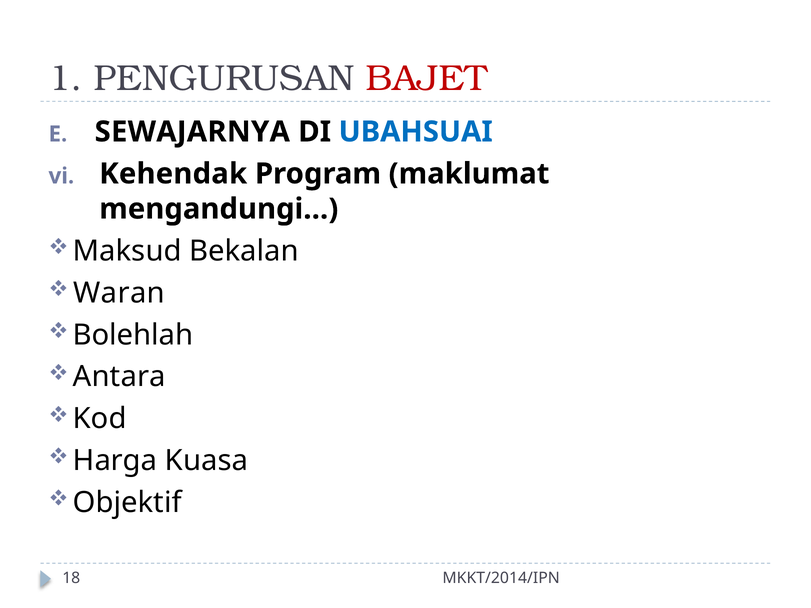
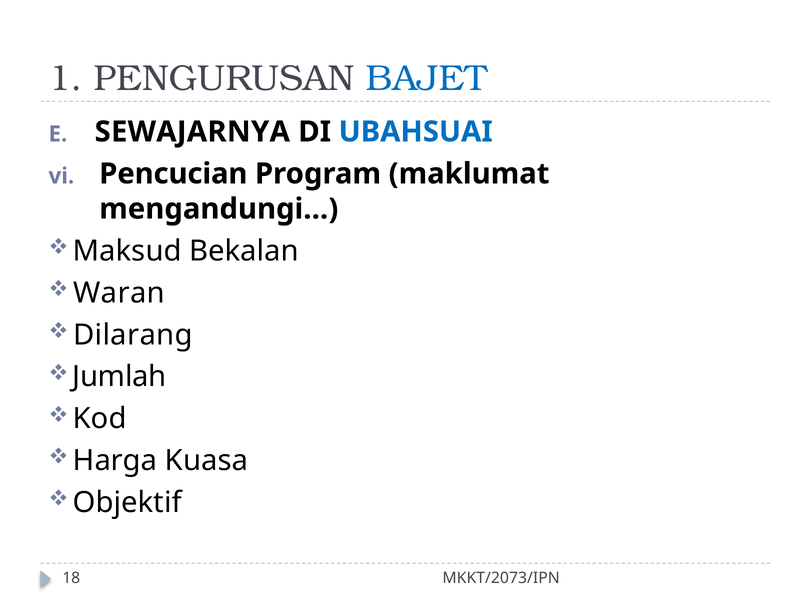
BAJET colour: red -> blue
Kehendak: Kehendak -> Pencucian
Bolehlah: Bolehlah -> Dilarang
Antara: Antara -> Jumlah
MKKT/2014/IPN: MKKT/2014/IPN -> MKKT/2073/IPN
